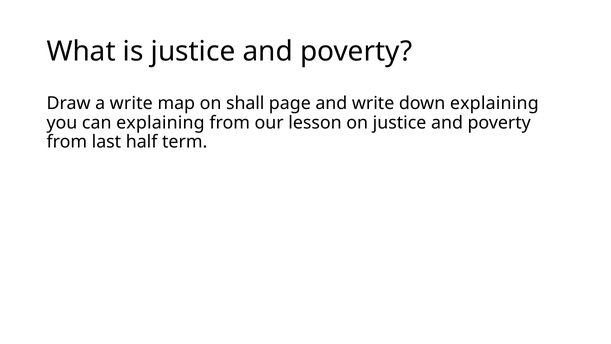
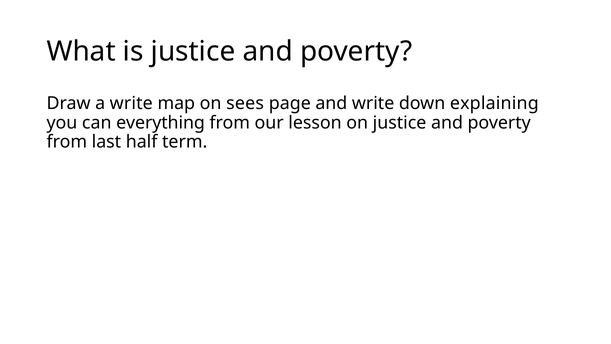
shall: shall -> sees
can explaining: explaining -> everything
